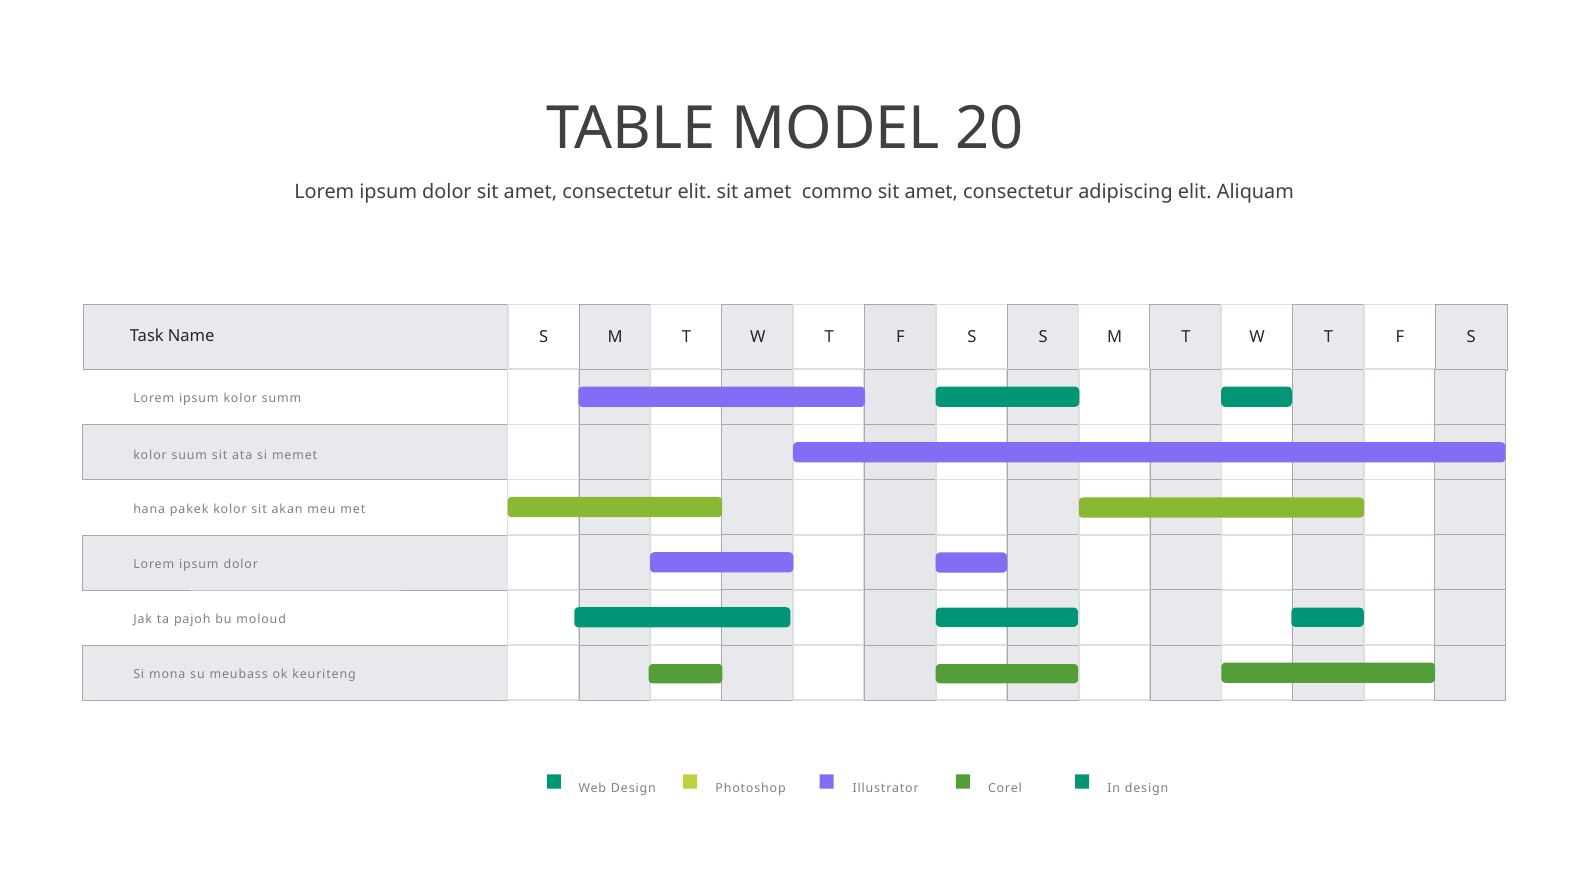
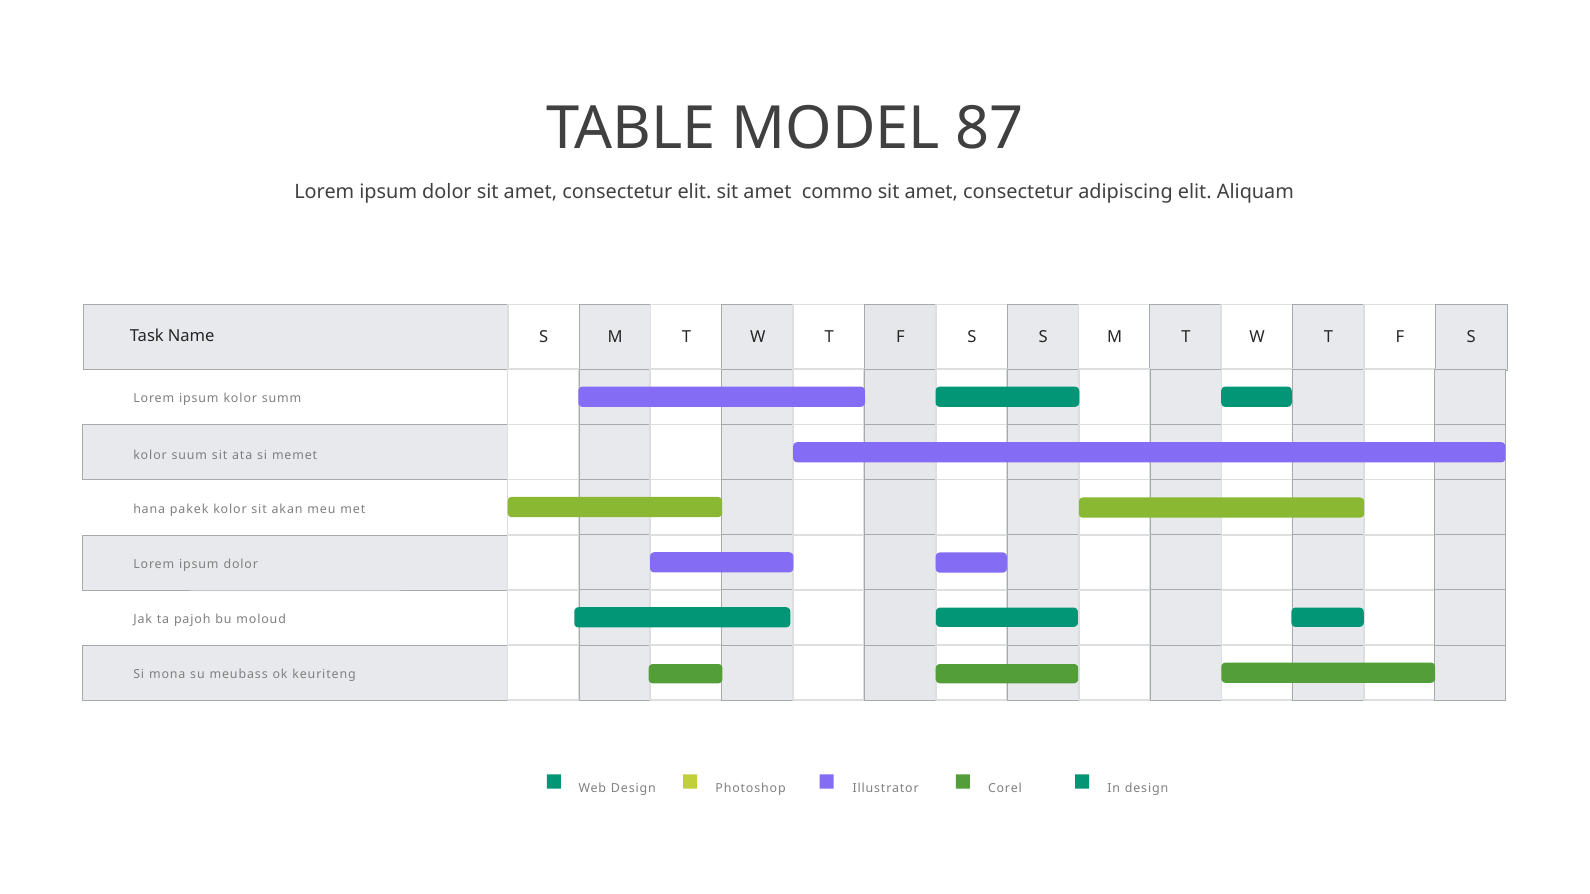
20: 20 -> 87
